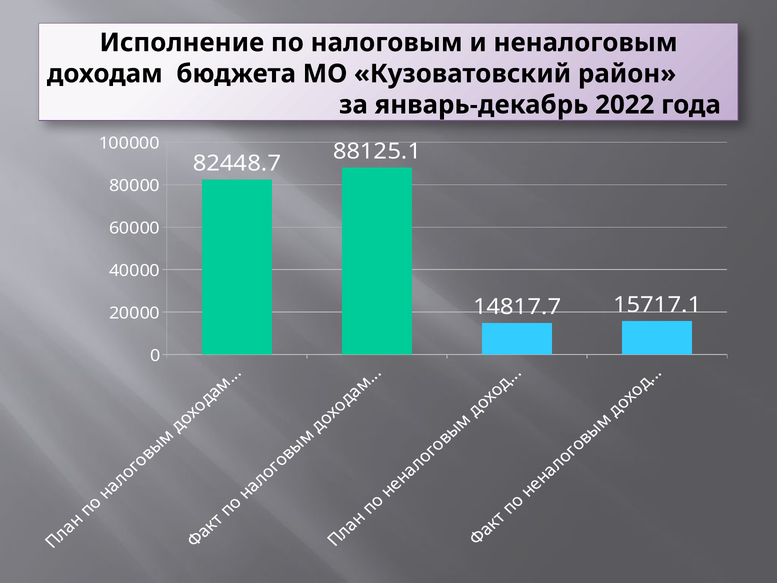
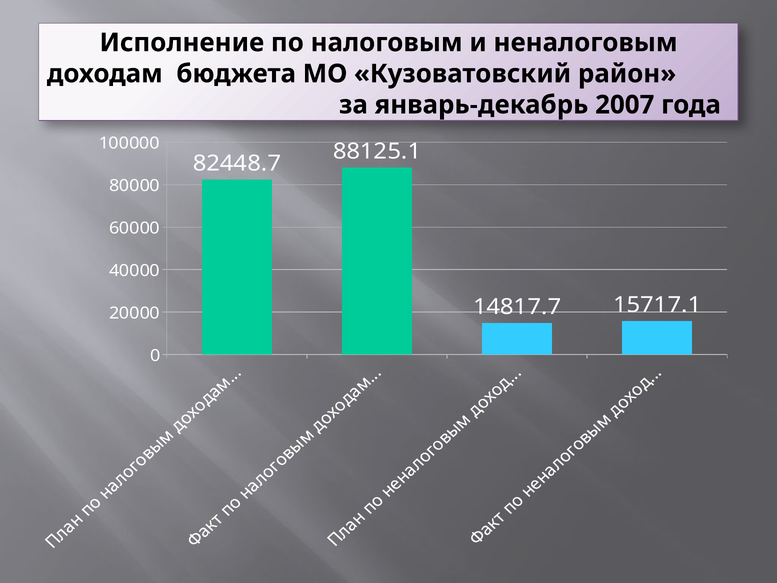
2022: 2022 -> 2007
